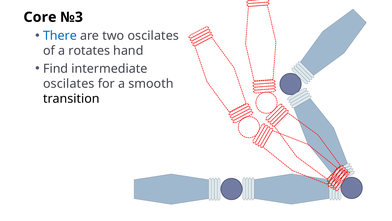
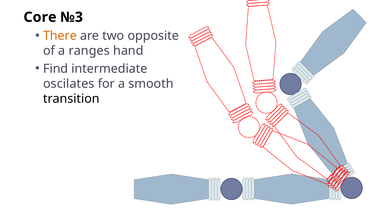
There colour: blue -> orange
two oscilates: oscilates -> opposite
rotates: rotates -> ranges
